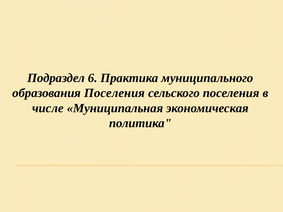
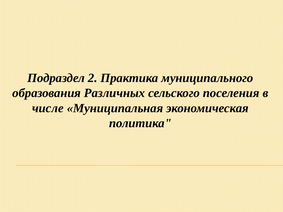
6: 6 -> 2
образования Поселения: Поселения -> Различных
